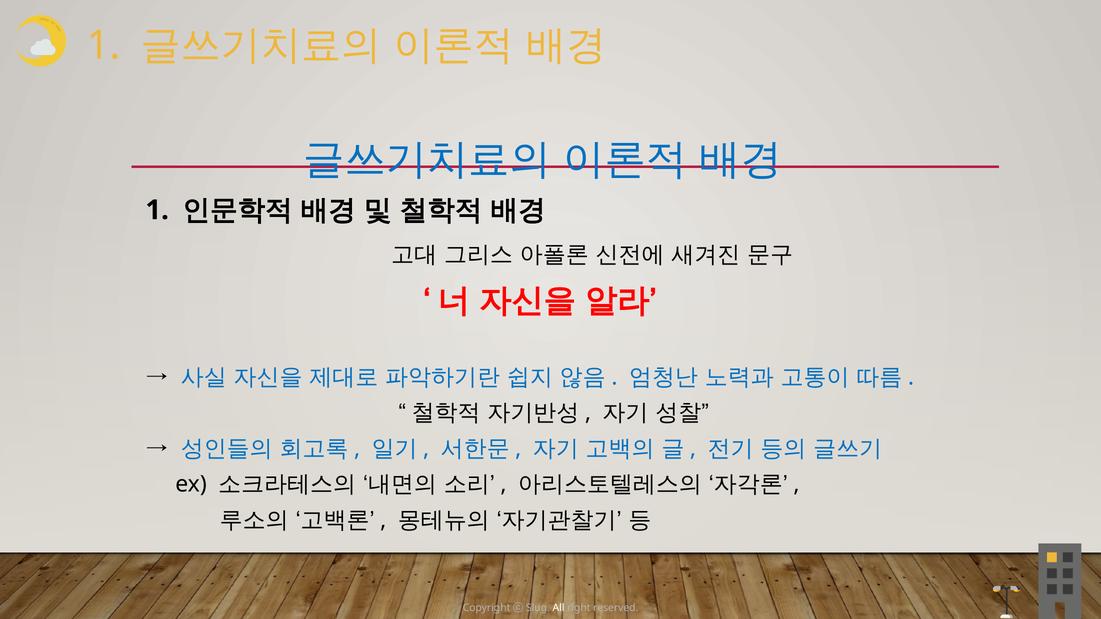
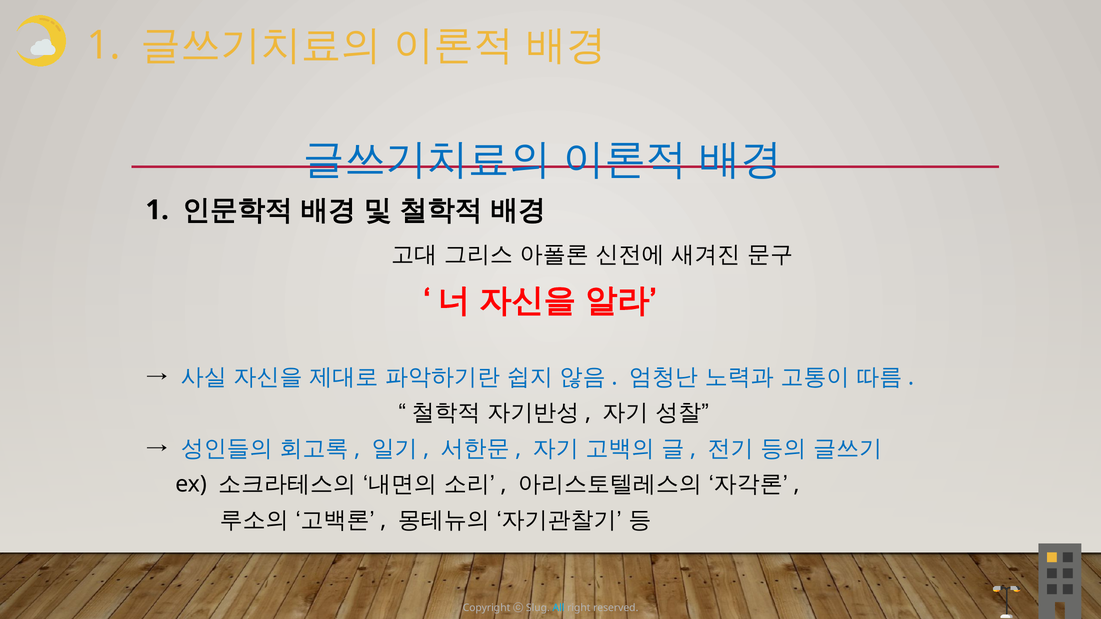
All colour: white -> light blue
